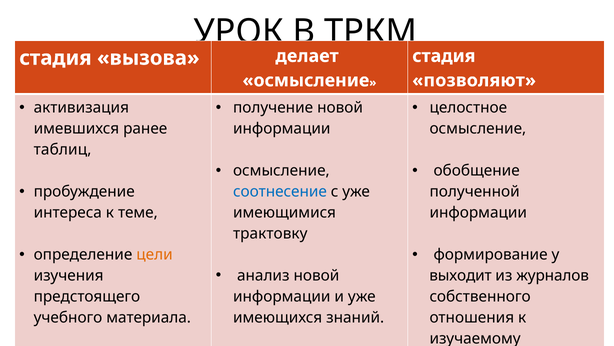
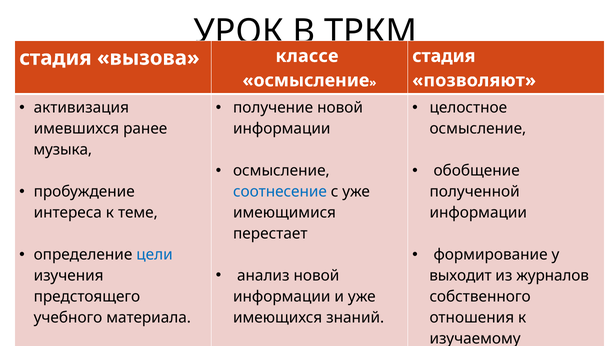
делает: делает -> классе
таблиц: таблиц -> музыка
трактовку: трактовку -> перестает
цели colour: orange -> blue
